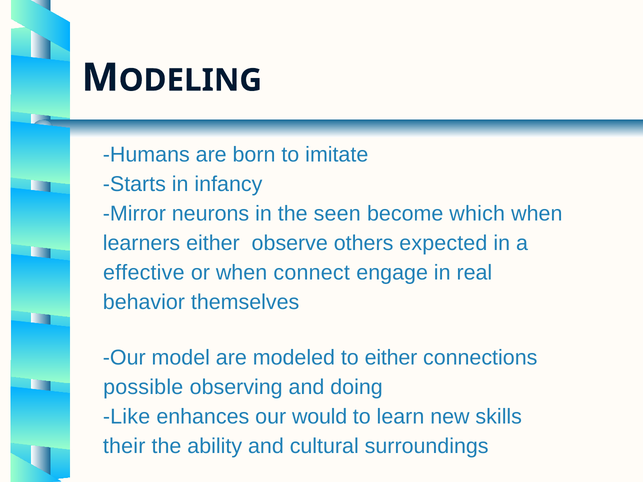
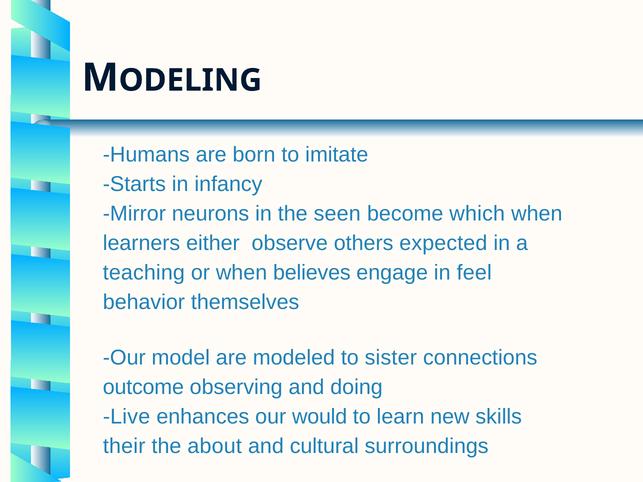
effective: effective -> teaching
connect: connect -> believes
real: real -> feel
to either: either -> sister
possible: possible -> outcome
Like: Like -> Live
ability: ability -> about
